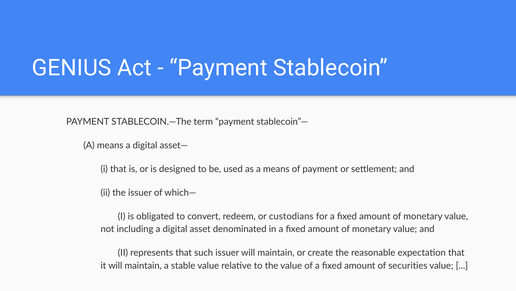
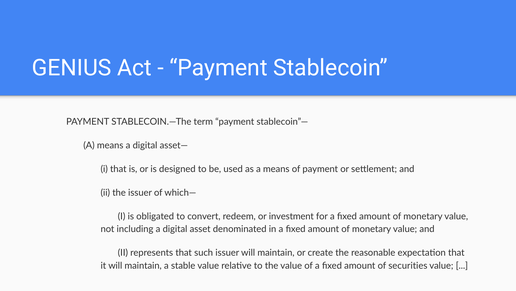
custodians: custodians -> investment
